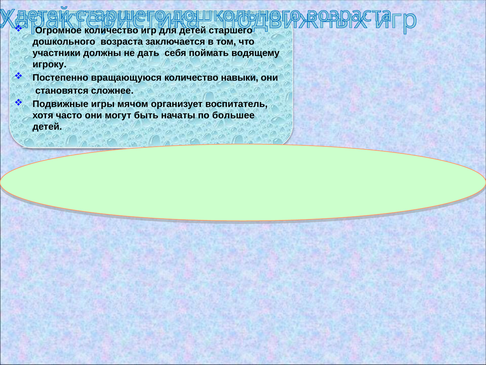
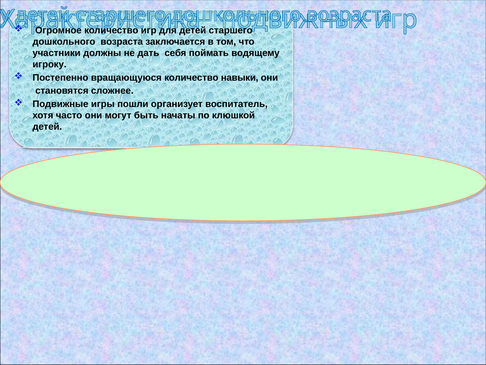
мячом: мячом -> пошли
большее: большее -> клюшкой
